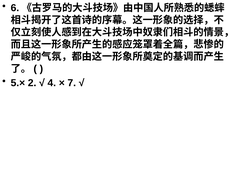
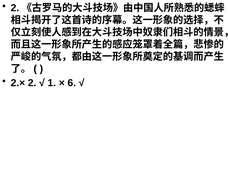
6 at (15, 8): 6 -> 2
5.×: 5.× -> 2.×
4: 4 -> 1
7: 7 -> 6
